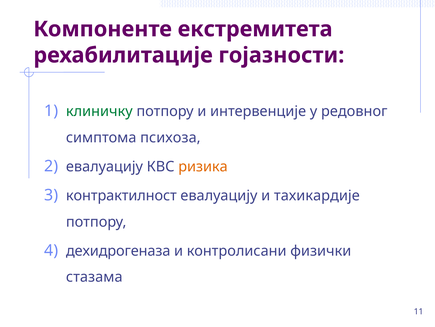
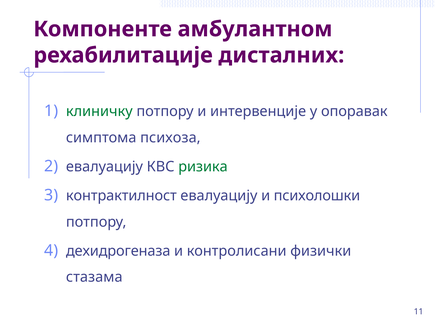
екстремитета: екстремитета -> амбулантном
гојазности: гојазности -> дисталних
редовног: редовног -> опоравак
ризика colour: orange -> green
тахикардије: тахикардије -> психолошки
